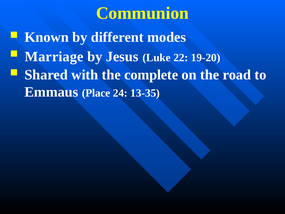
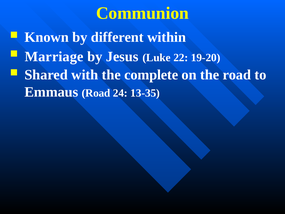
modes: modes -> within
Emmaus Place: Place -> Road
